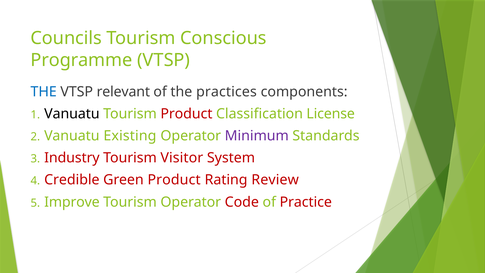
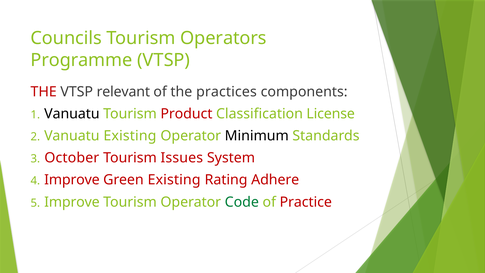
Conscious: Conscious -> Operators
THE at (44, 92) colour: blue -> red
Minimum colour: purple -> black
Industry: Industry -> October
Visitor: Visitor -> Issues
Credible at (72, 180): Credible -> Improve
Green Product: Product -> Existing
Review: Review -> Adhere
Code colour: red -> green
